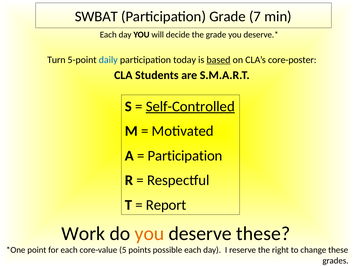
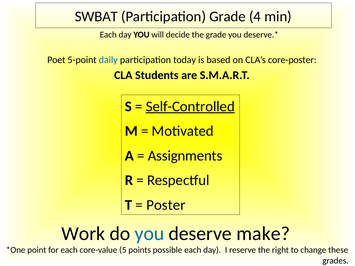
7: 7 -> 4
Turn: Turn -> Poet
based underline: present -> none
Participation at (185, 156): Participation -> Assignments
Report: Report -> Poster
you at (149, 234) colour: orange -> blue
deserve these: these -> make
